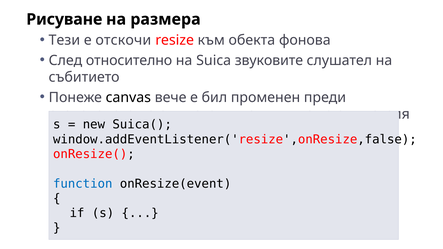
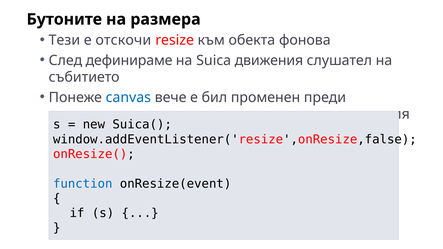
Рисуване: Рисуване -> Бутоните
относително: относително -> дефинираме
звуковите: звуковите -> движения
canvas colour: black -> blue
